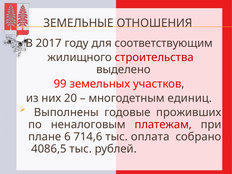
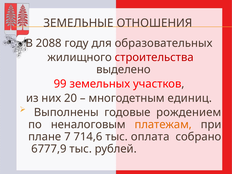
2017: 2017 -> 2088
соответствующим: соответствующим -> образовательных
проживших: проживших -> рождением
платежам colour: red -> orange
6: 6 -> 7
4086,5: 4086,5 -> 6777,9
